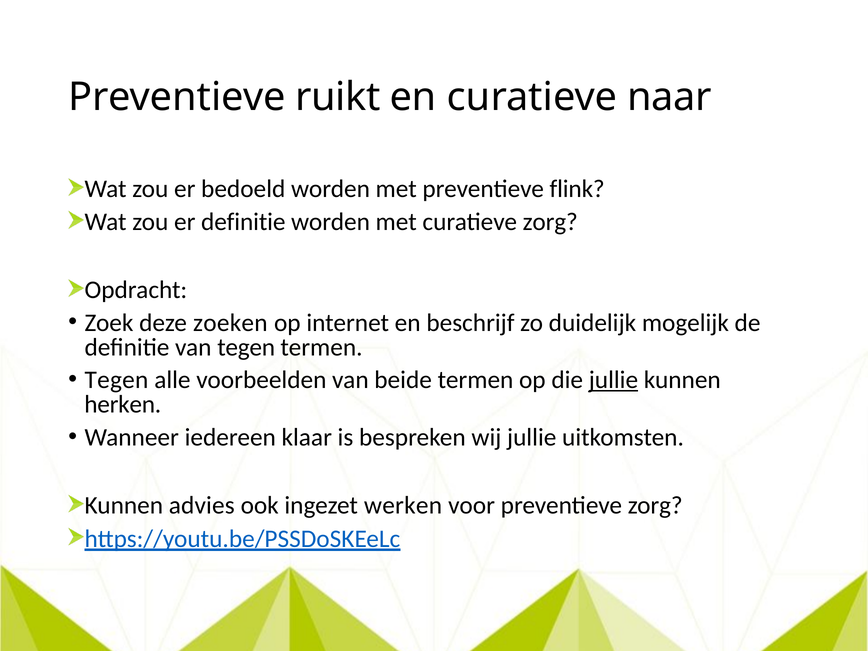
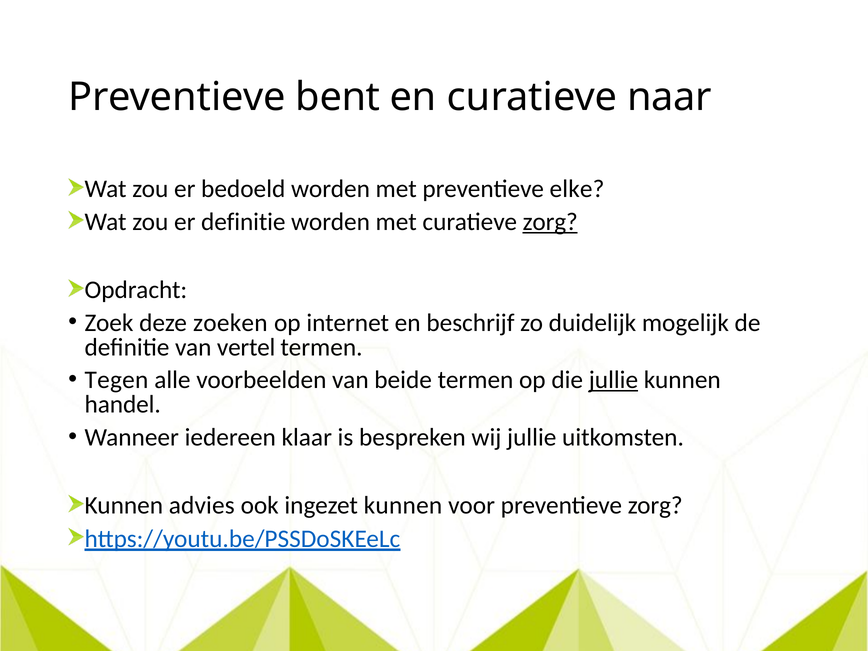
ruikt: ruikt -> bent
flink: flink -> elke
zorg at (550, 222) underline: none -> present
van tegen: tegen -> vertel
herken: herken -> handel
ingezet werken: werken -> kunnen
